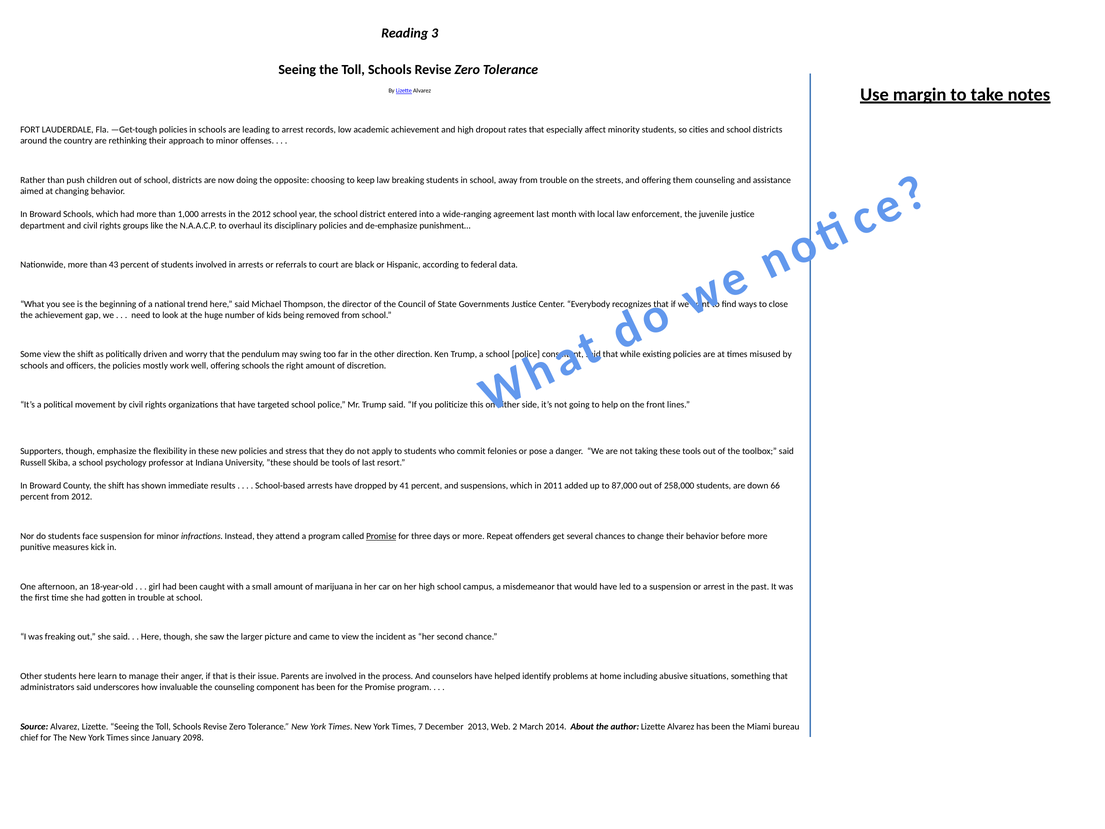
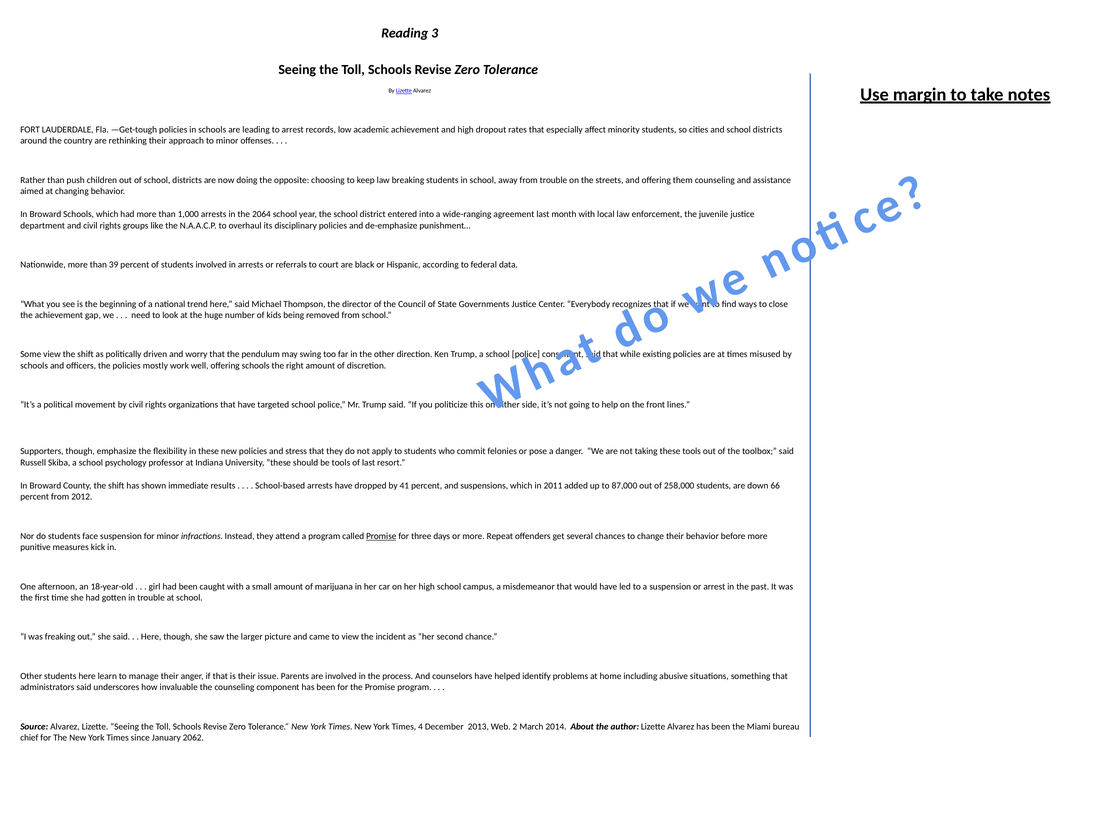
the 2012: 2012 -> 2064
43: 43 -> 39
7: 7 -> 4
2098: 2098 -> 2062
